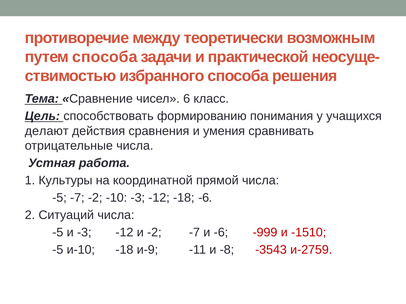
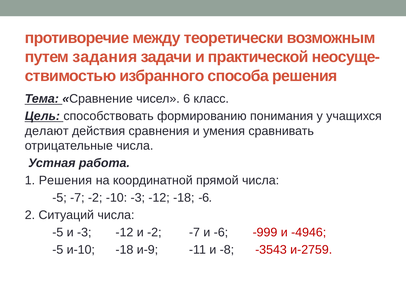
путем способа: способа -> задания
1 Культуры: Культуры -> Решения
-1510: -1510 -> -4946
